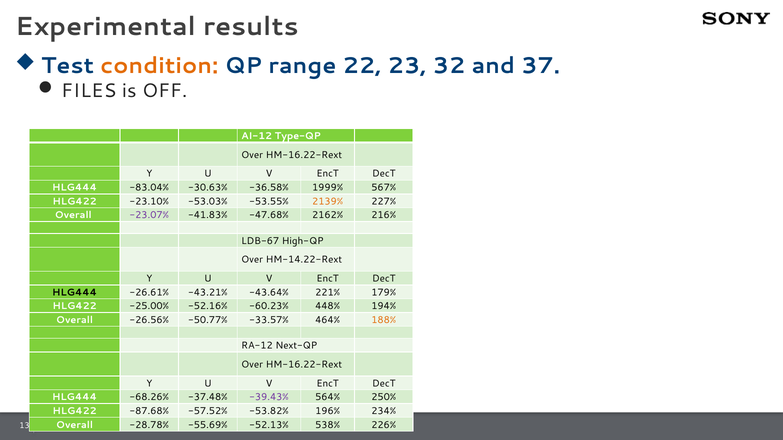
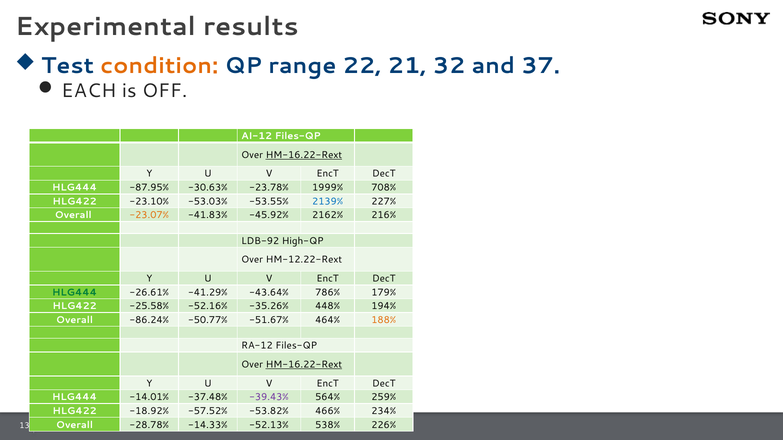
23: 23 -> 21
FILES: FILES -> EACH
AI-12 Type-QP: Type-QP -> Files-QP
HM-16.22-Rext at (304, 155) underline: none -> present
-83.04%: -83.04% -> -87.95%
-36.58%: -36.58% -> -23.78%
567%: 567% -> 708%
2139% colour: orange -> blue
-23.07% colour: purple -> orange
-47.68%: -47.68% -> -45.92%
LDB-67: LDB-67 -> LDB-92
HM-14.22-Rext: HM-14.22-Rext -> HM-12.22-Rext
HLG444 at (75, 292) colour: black -> green
-43.21%: -43.21% -> -41.29%
221%: 221% -> 786%
-25.00%: -25.00% -> -25.58%
-60.23%: -60.23% -> -35.26%
-26.56%: -26.56% -> -86.24%
-33.57%: -33.57% -> -51.67%
RA-12 Next-QP: Next-QP -> Files-QP
HM-16.22-Rext at (304, 364) underline: none -> present
-68.26%: -68.26% -> -14.01%
250%: 250% -> 259%
-87.68%: -87.68% -> -18.92%
196%: 196% -> 466%
-55.69%: -55.69% -> -14.33%
